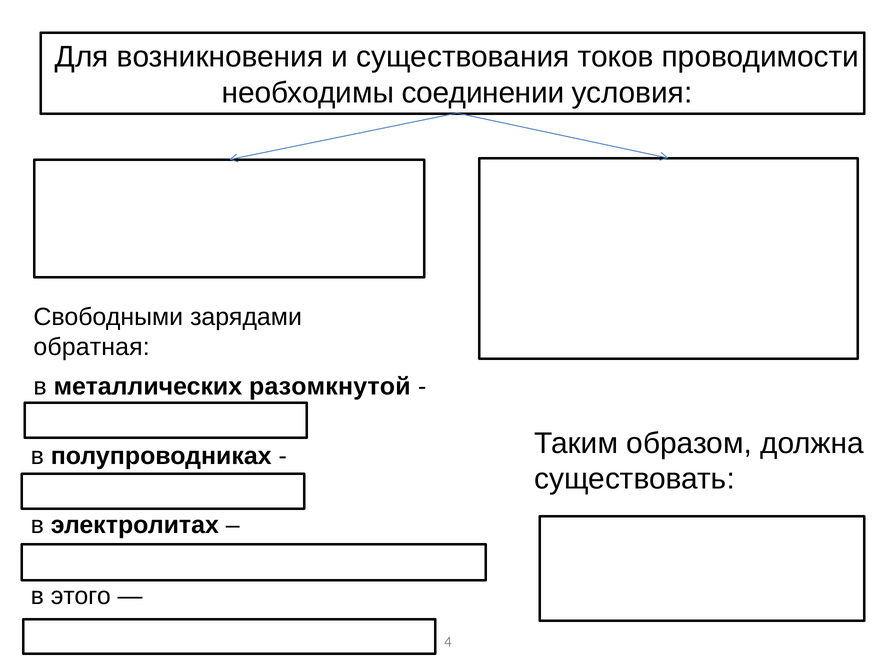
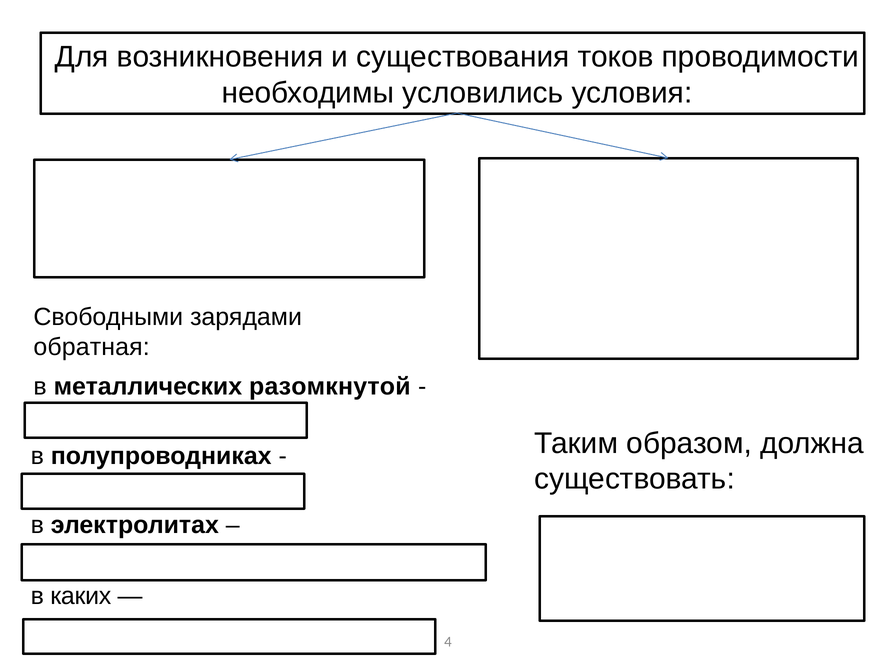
соединении: соединении -> условились
этого: этого -> каких
